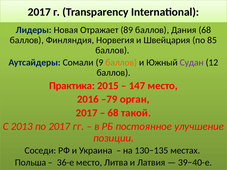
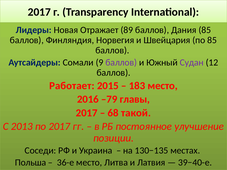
Дания 68: 68 -> 85
баллов at (121, 62) colour: orange -> purple
Практика: Практика -> Работает
147: 147 -> 183
орган: орган -> главы
